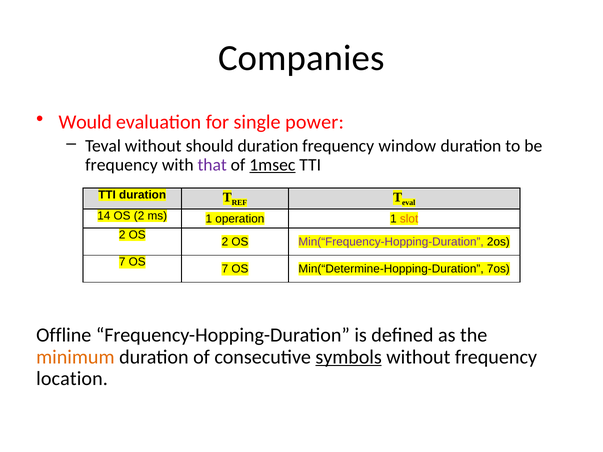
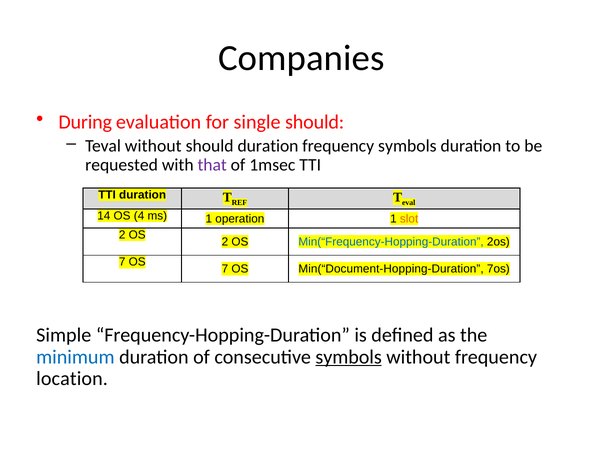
Would: Would -> During
single power: power -> should
frequency window: window -> symbols
frequency at (121, 165): frequency -> requested
1msec underline: present -> none
14 OS 2: 2 -> 4
Min(“Frequency-Hopping-Duration colour: purple -> blue
Min(“Determine-Hopping-Duration: Min(“Determine-Hopping-Duration -> Min(“Document-Hopping-Duration
Offline: Offline -> Simple
minimum colour: orange -> blue
